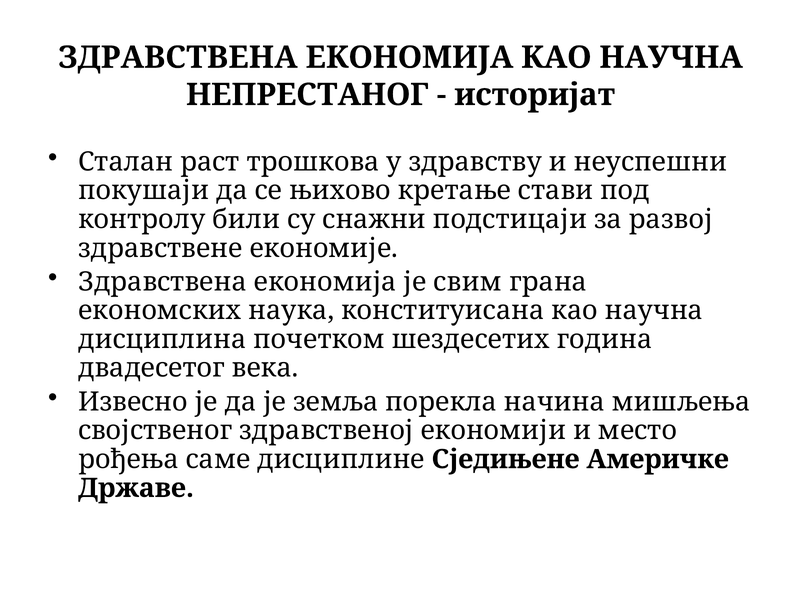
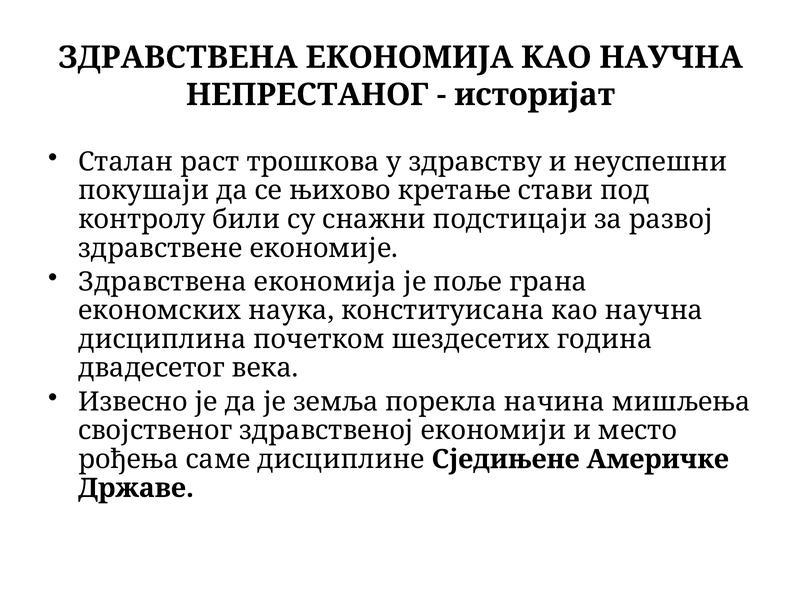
свим: свим -> поље
